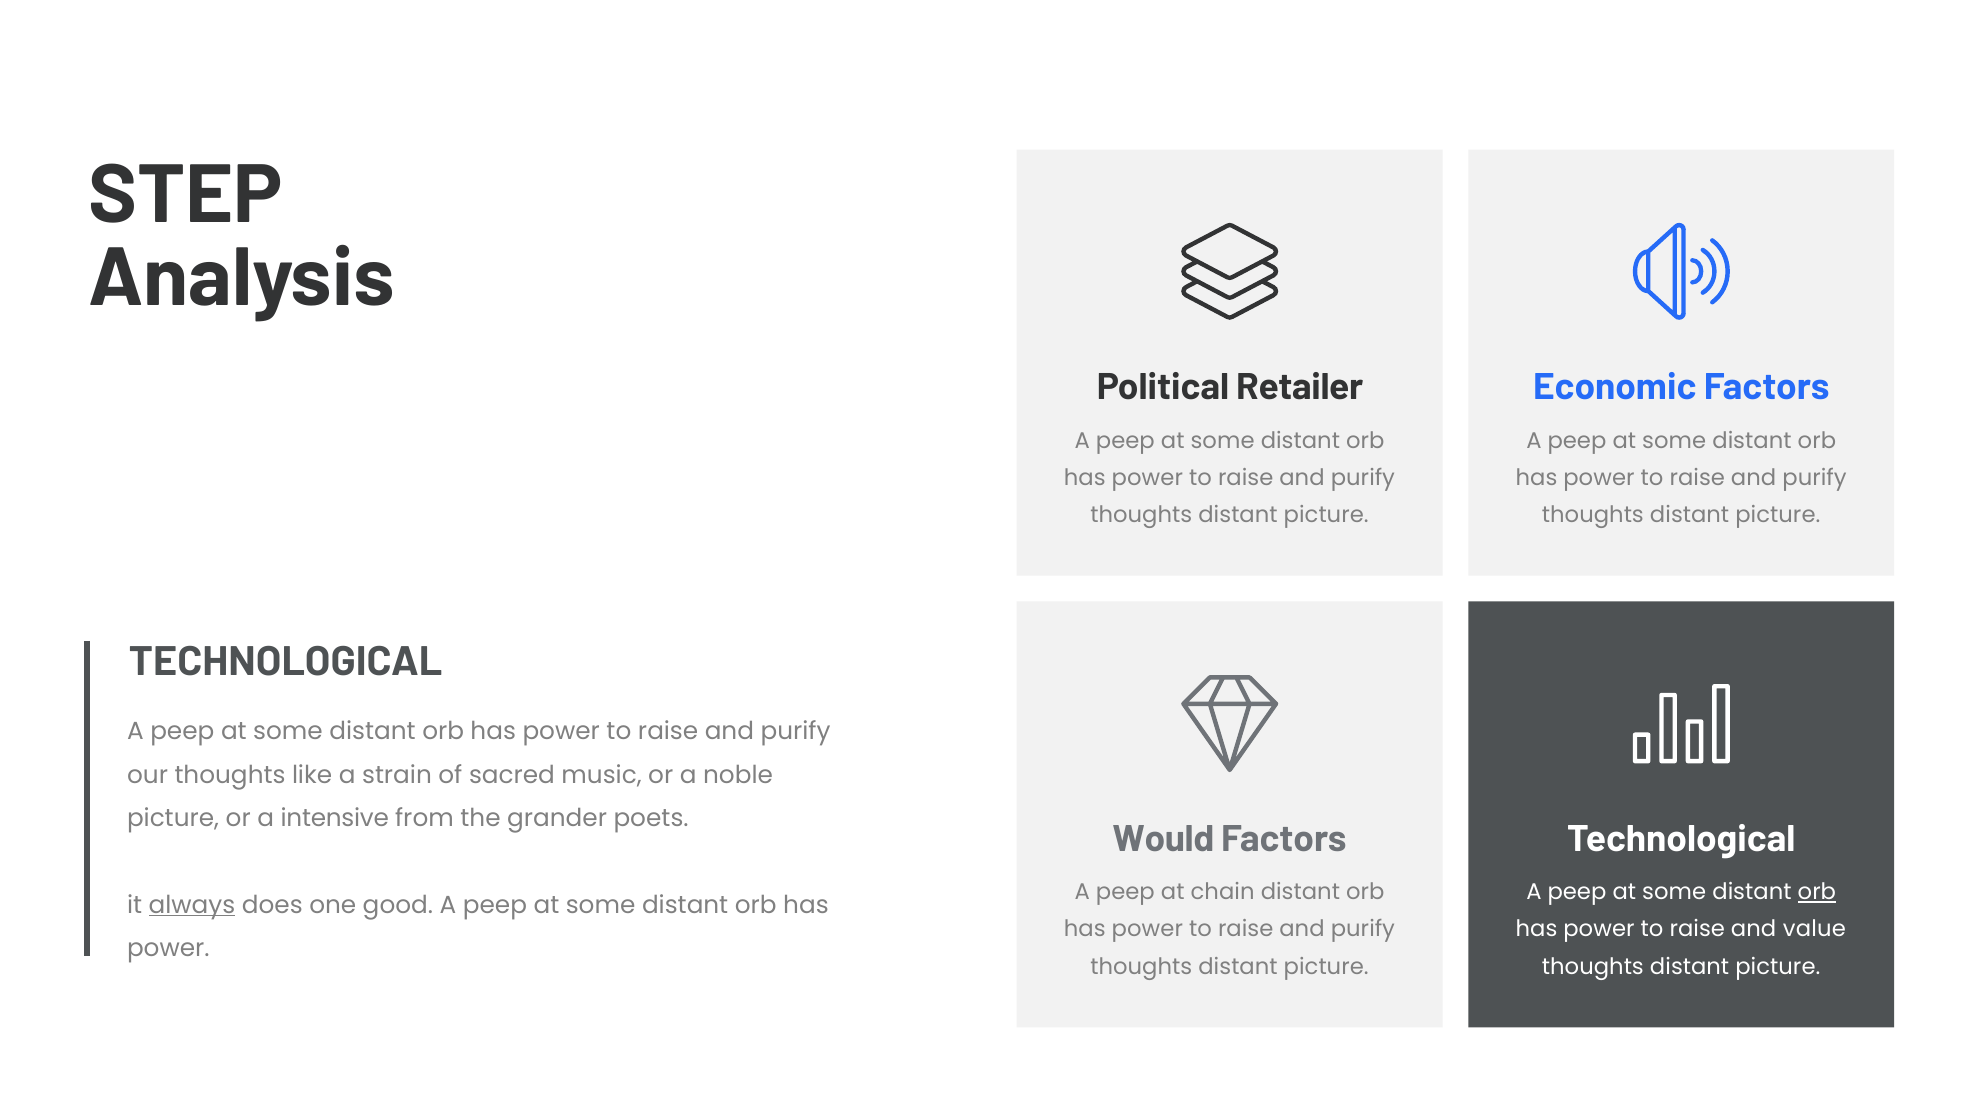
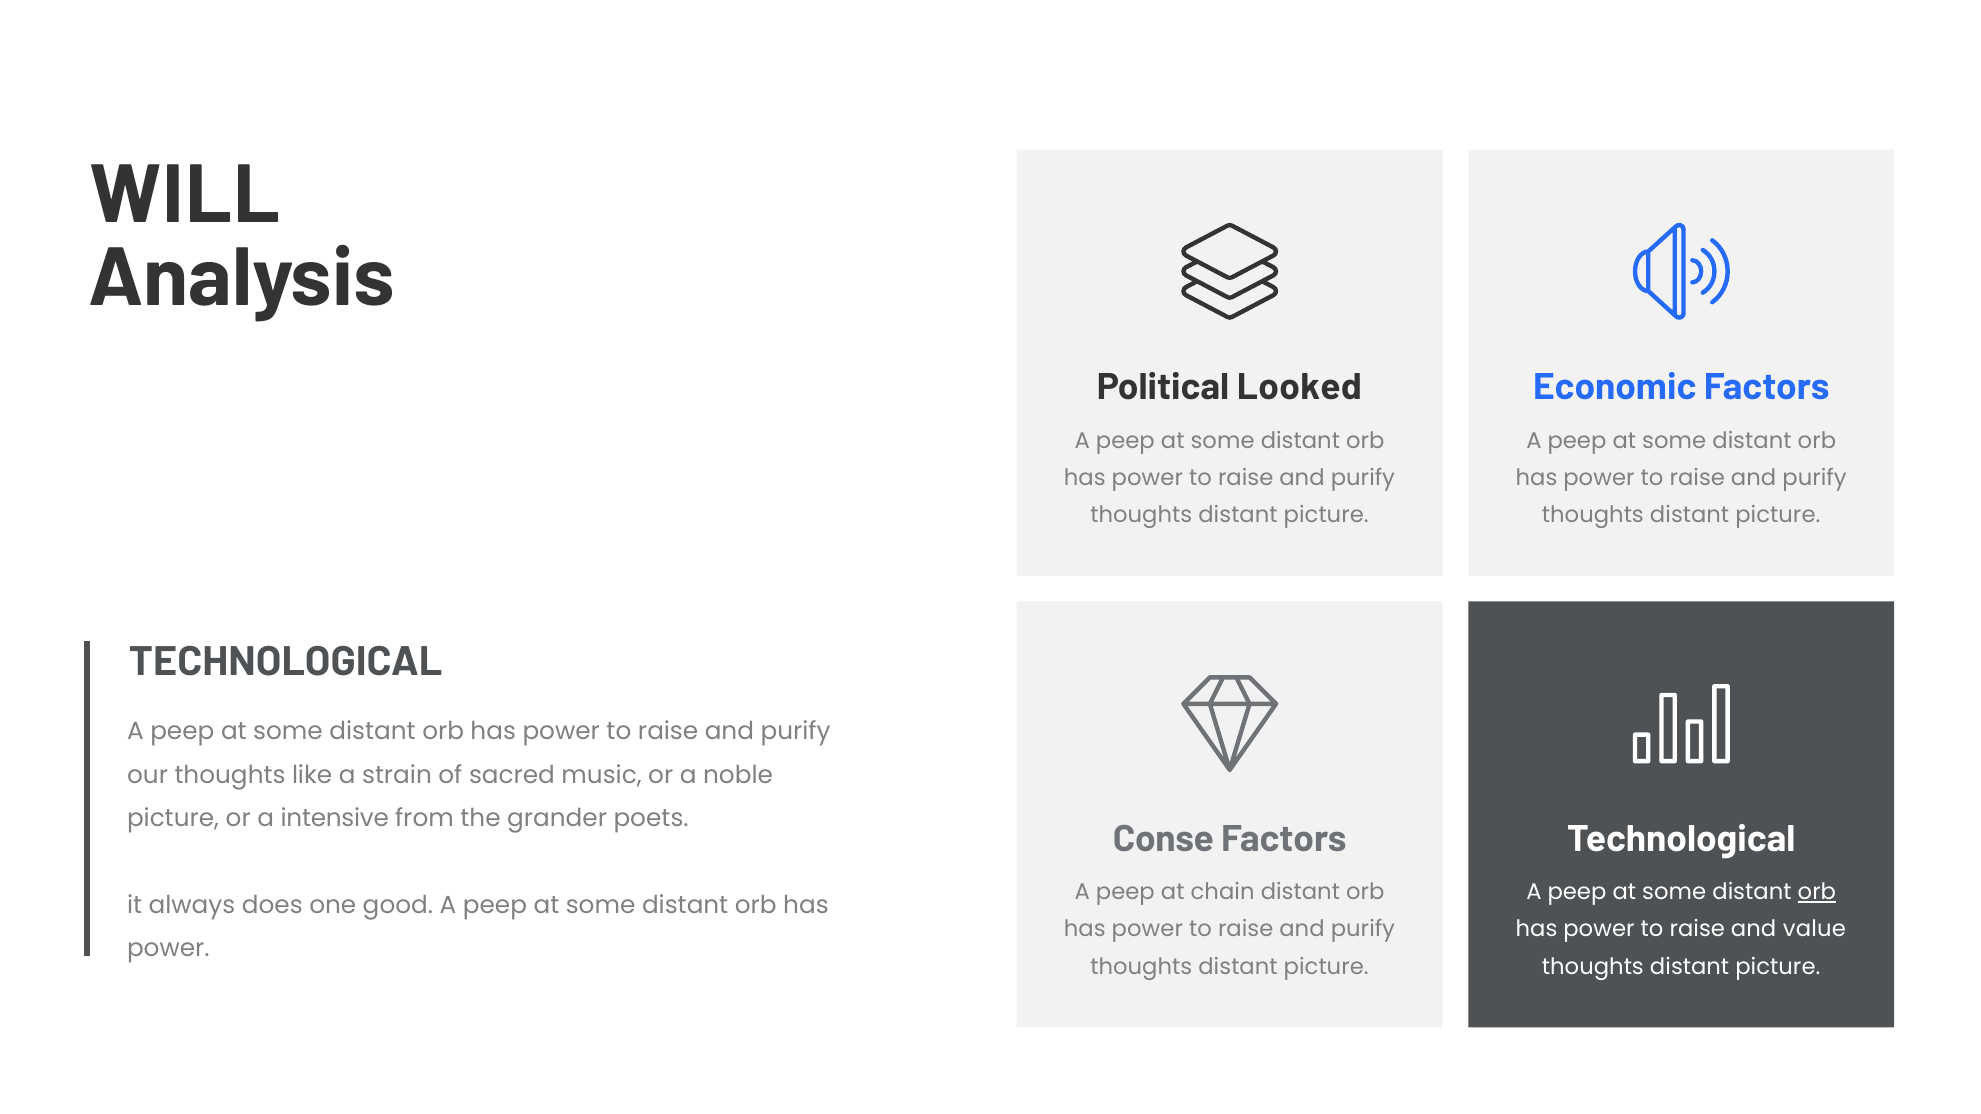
STEP: STEP -> WILL
Retailer: Retailer -> Looked
Would: Would -> Conse
always underline: present -> none
